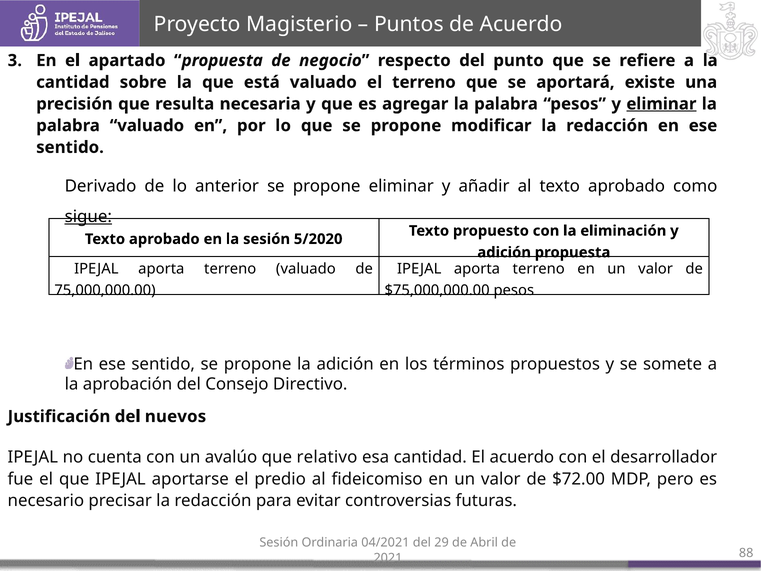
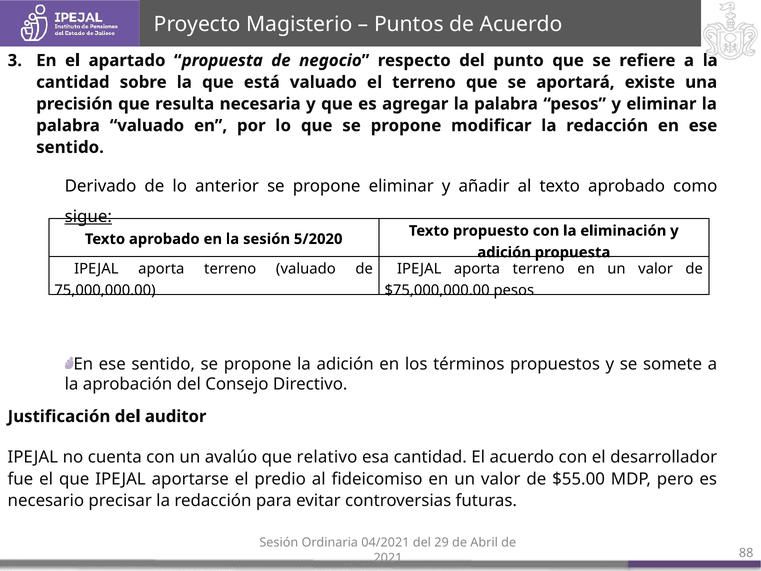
eliminar at (661, 104) underline: present -> none
nuevos: nuevos -> auditor
$72.00: $72.00 -> $55.00
